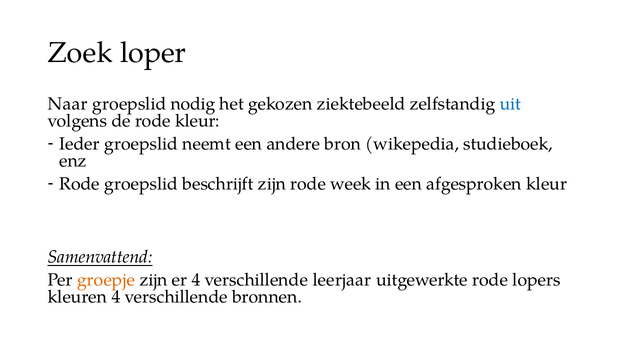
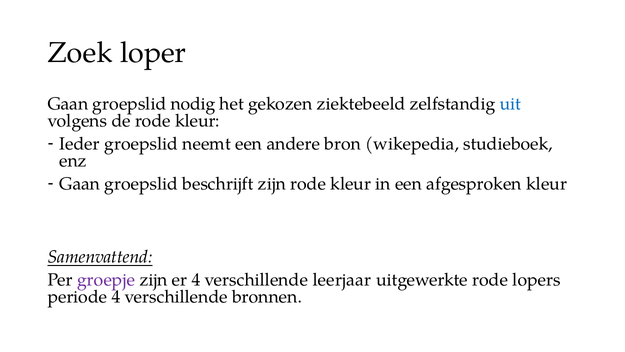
Naar at (68, 104): Naar -> Gaan
Rode at (80, 184): Rode -> Gaan
zijn rode week: week -> kleur
groepje colour: orange -> purple
kleuren: kleuren -> periode
